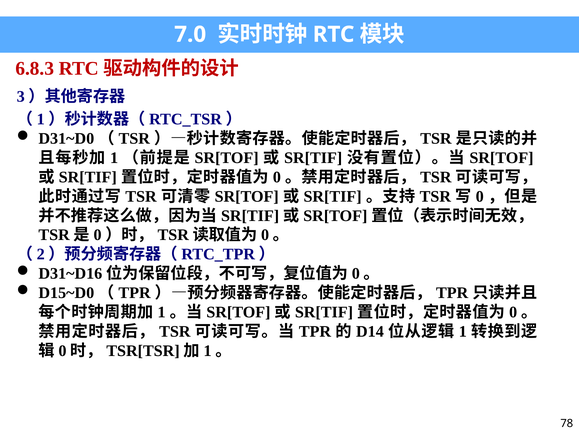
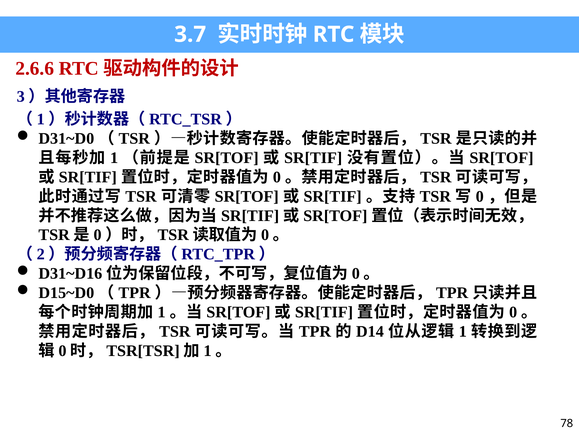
7.0: 7.0 -> 3.7
6.8.3: 6.8.3 -> 2.6.6
